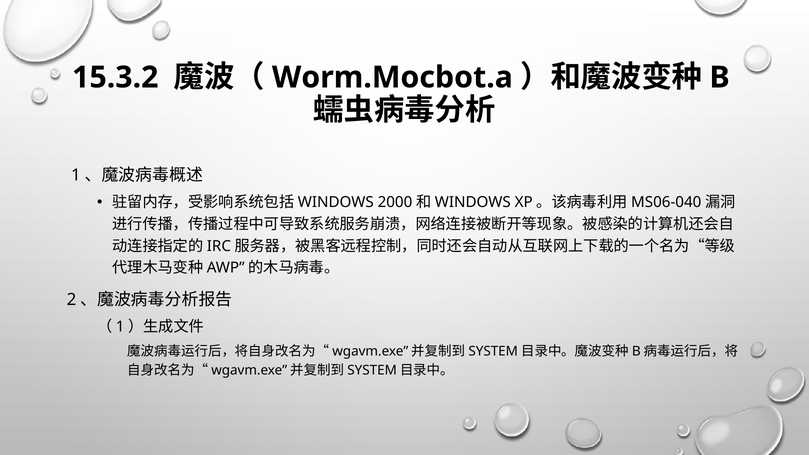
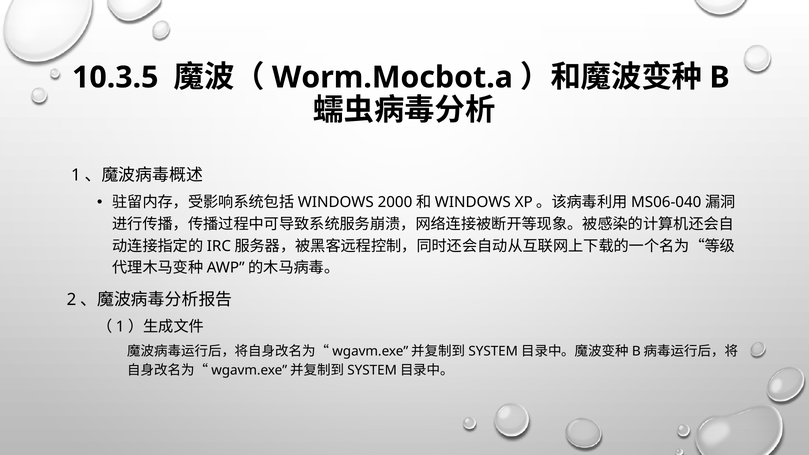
15.3.2: 15.3.2 -> 10.3.5
